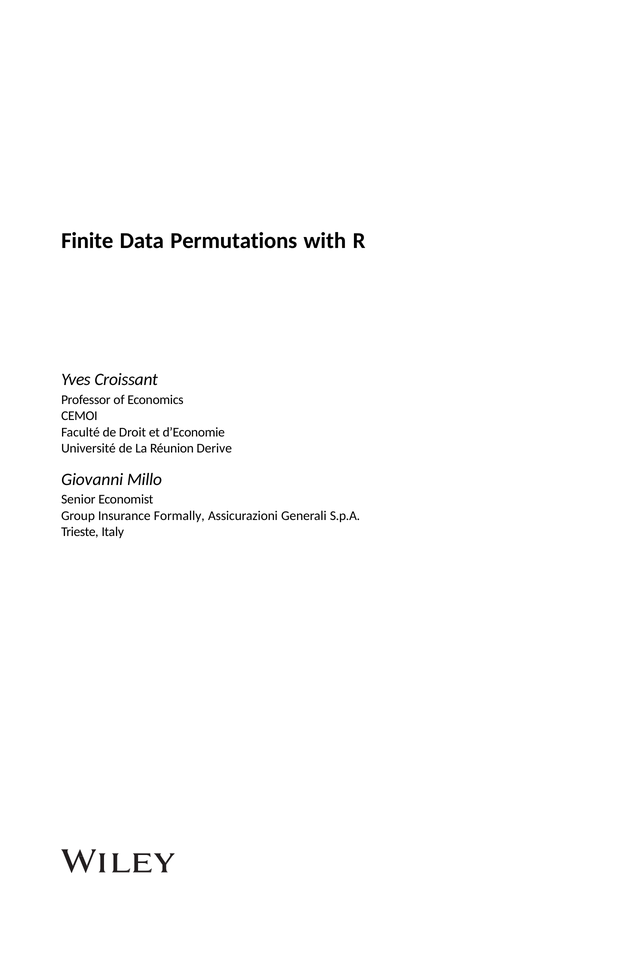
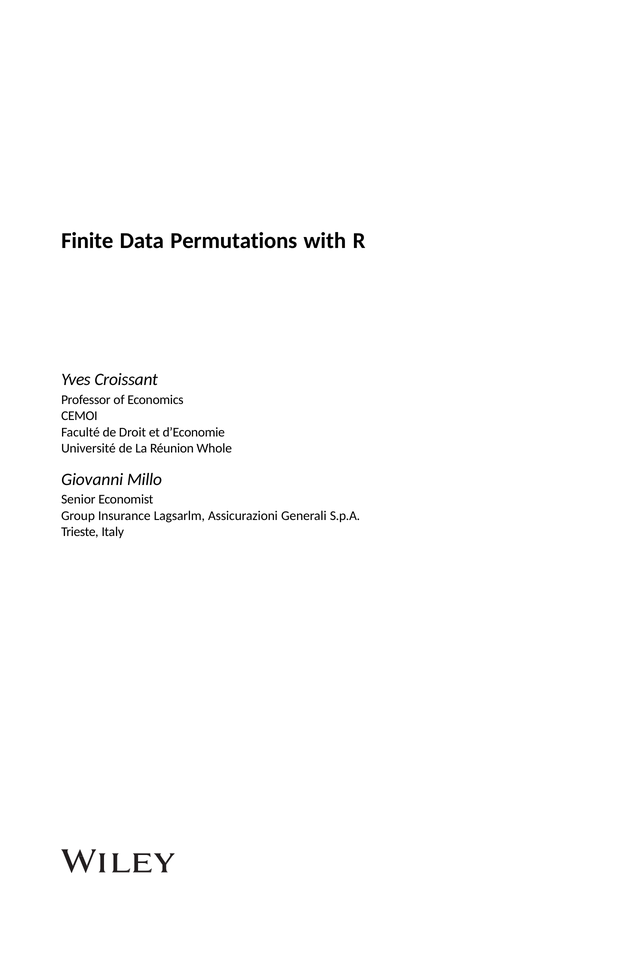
Derive: Derive -> Whole
Formally: Formally -> Lagsarlm
